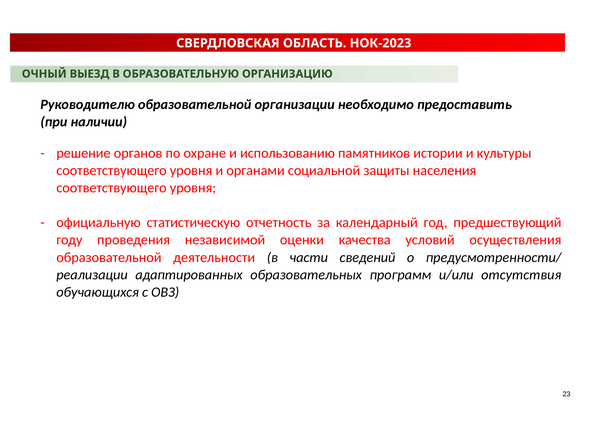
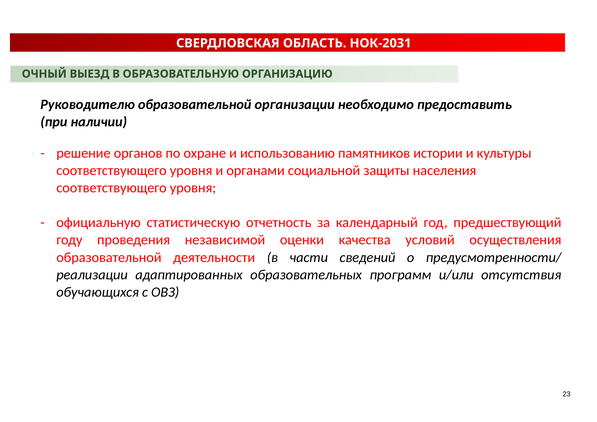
НОК-2023: НОК-2023 -> НОК-2031
